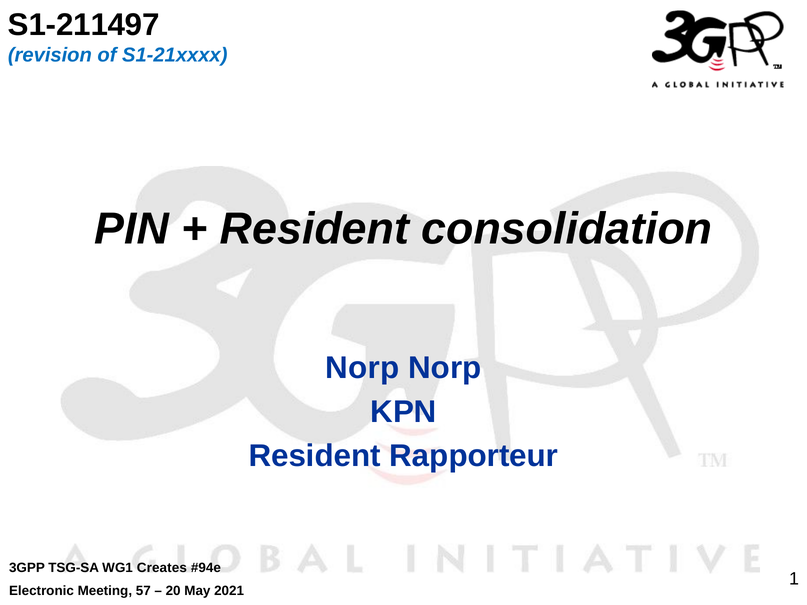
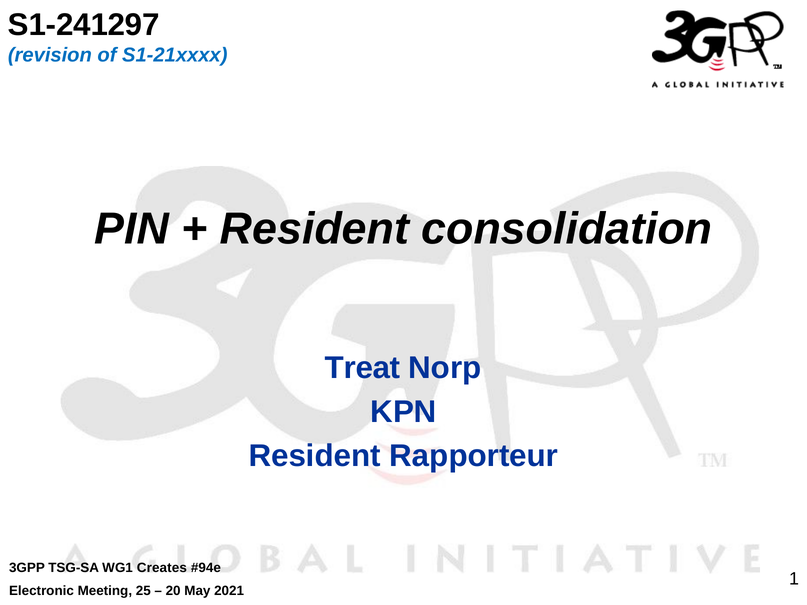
S1-211497: S1-211497 -> S1-241297
Norp at (362, 368): Norp -> Treat
57: 57 -> 25
